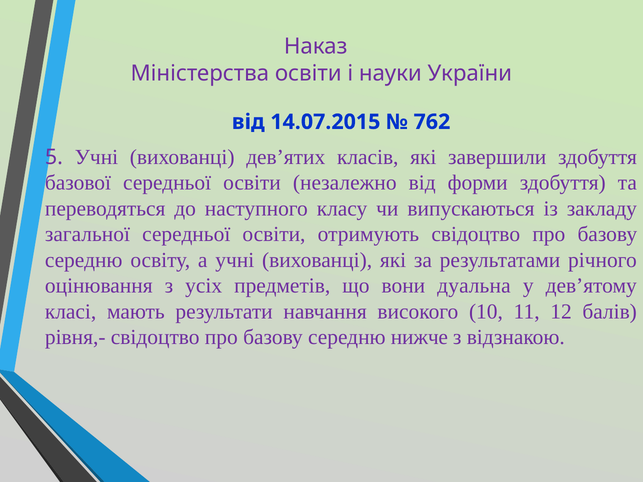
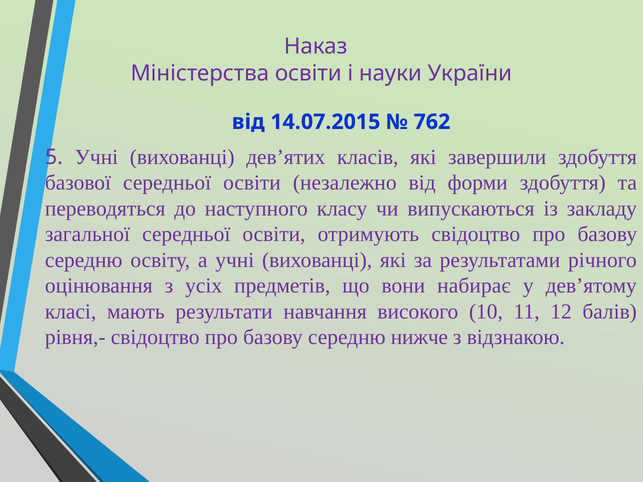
дуальна: дуальна -> набирає
